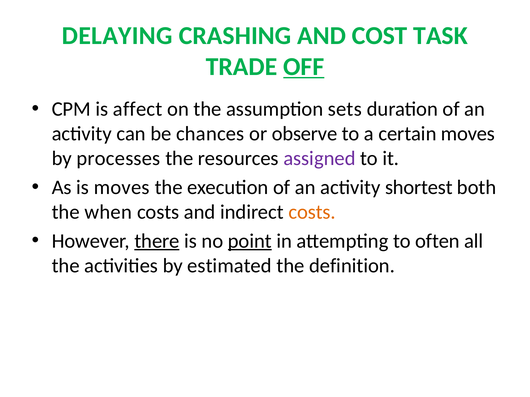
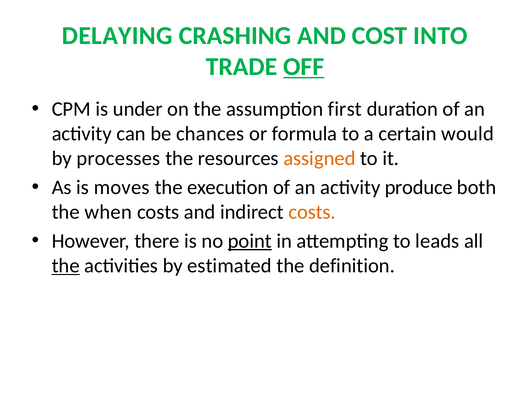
TASK: TASK -> INTO
affect: affect -> under
sets: sets -> first
observe: observe -> formula
certain moves: moves -> would
assigned colour: purple -> orange
shortest: shortest -> produce
there underline: present -> none
often: often -> leads
the at (66, 266) underline: none -> present
